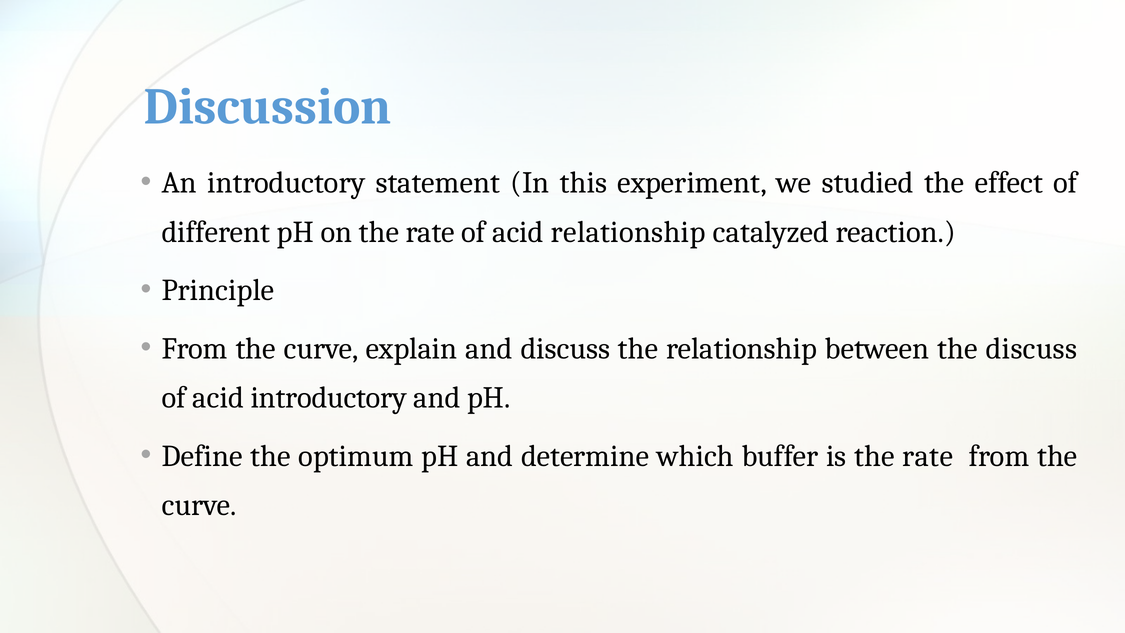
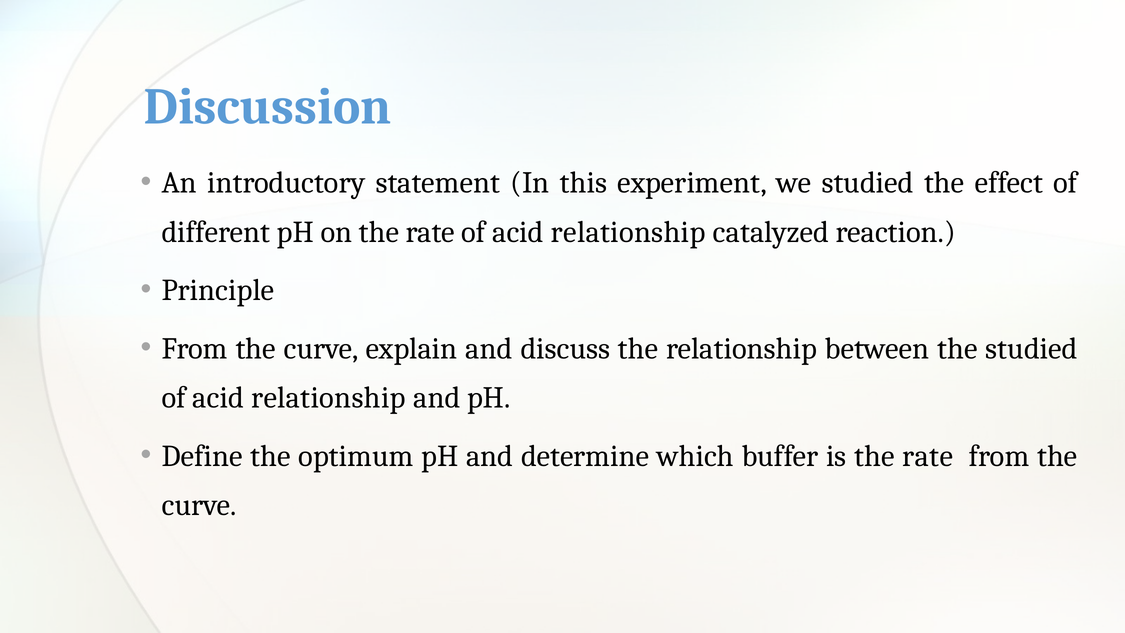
the discuss: discuss -> studied
introductory at (329, 398): introductory -> relationship
